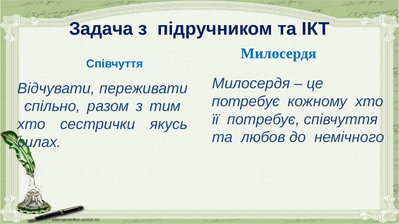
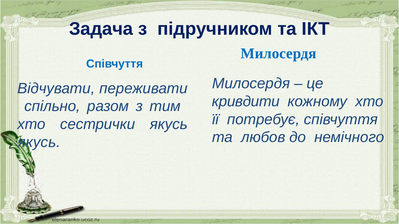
потребує at (246, 102): потребує -> кривдити
силах at (39, 142): силах -> якусь
